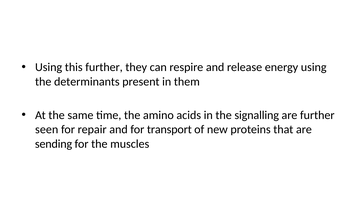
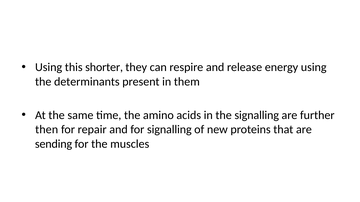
this further: further -> shorter
seen: seen -> then
for transport: transport -> signalling
